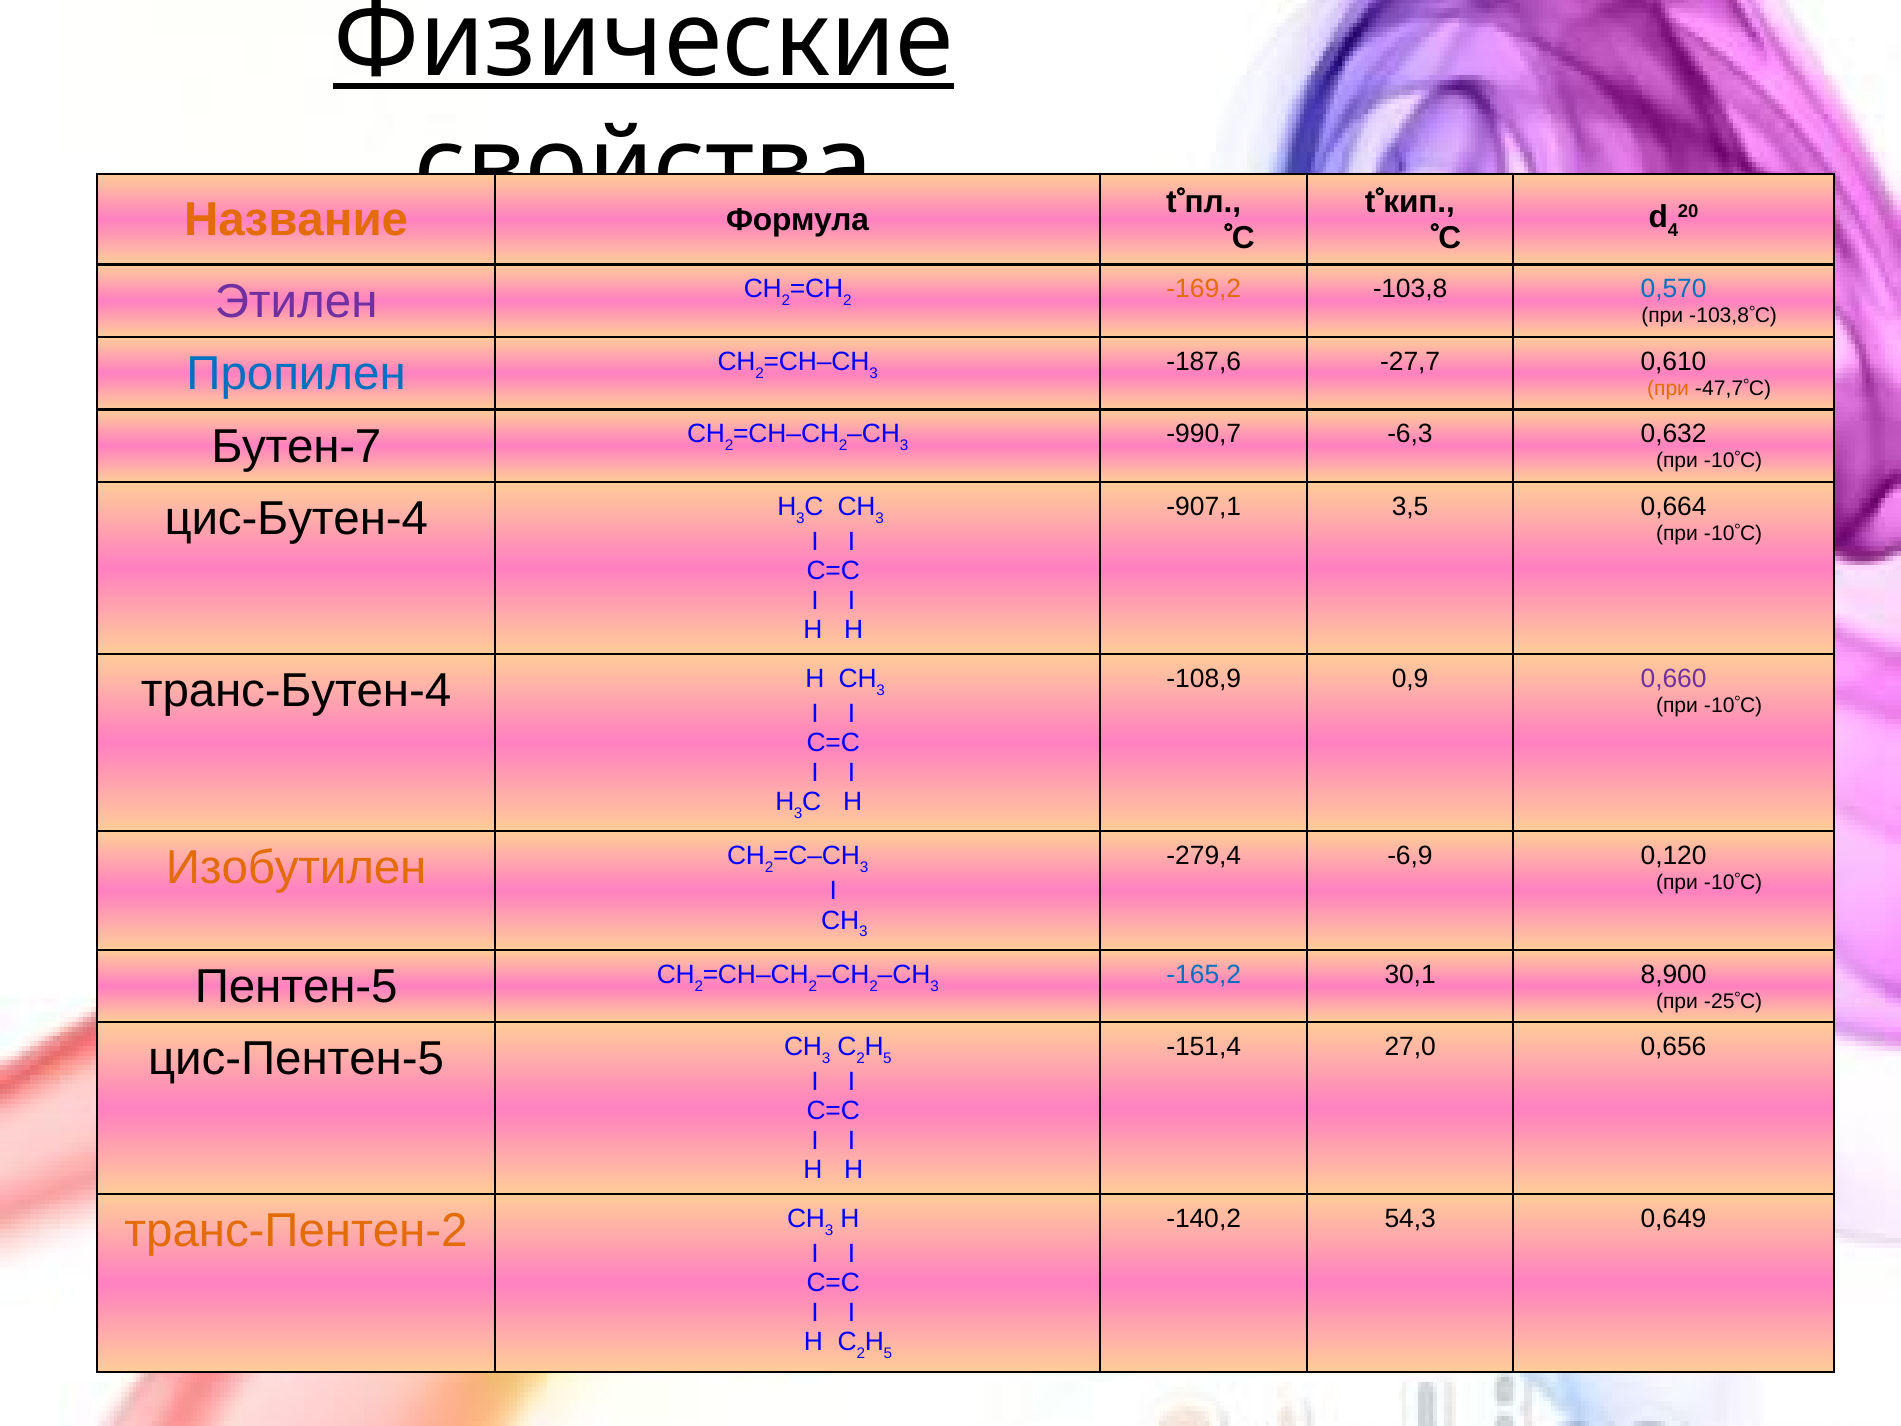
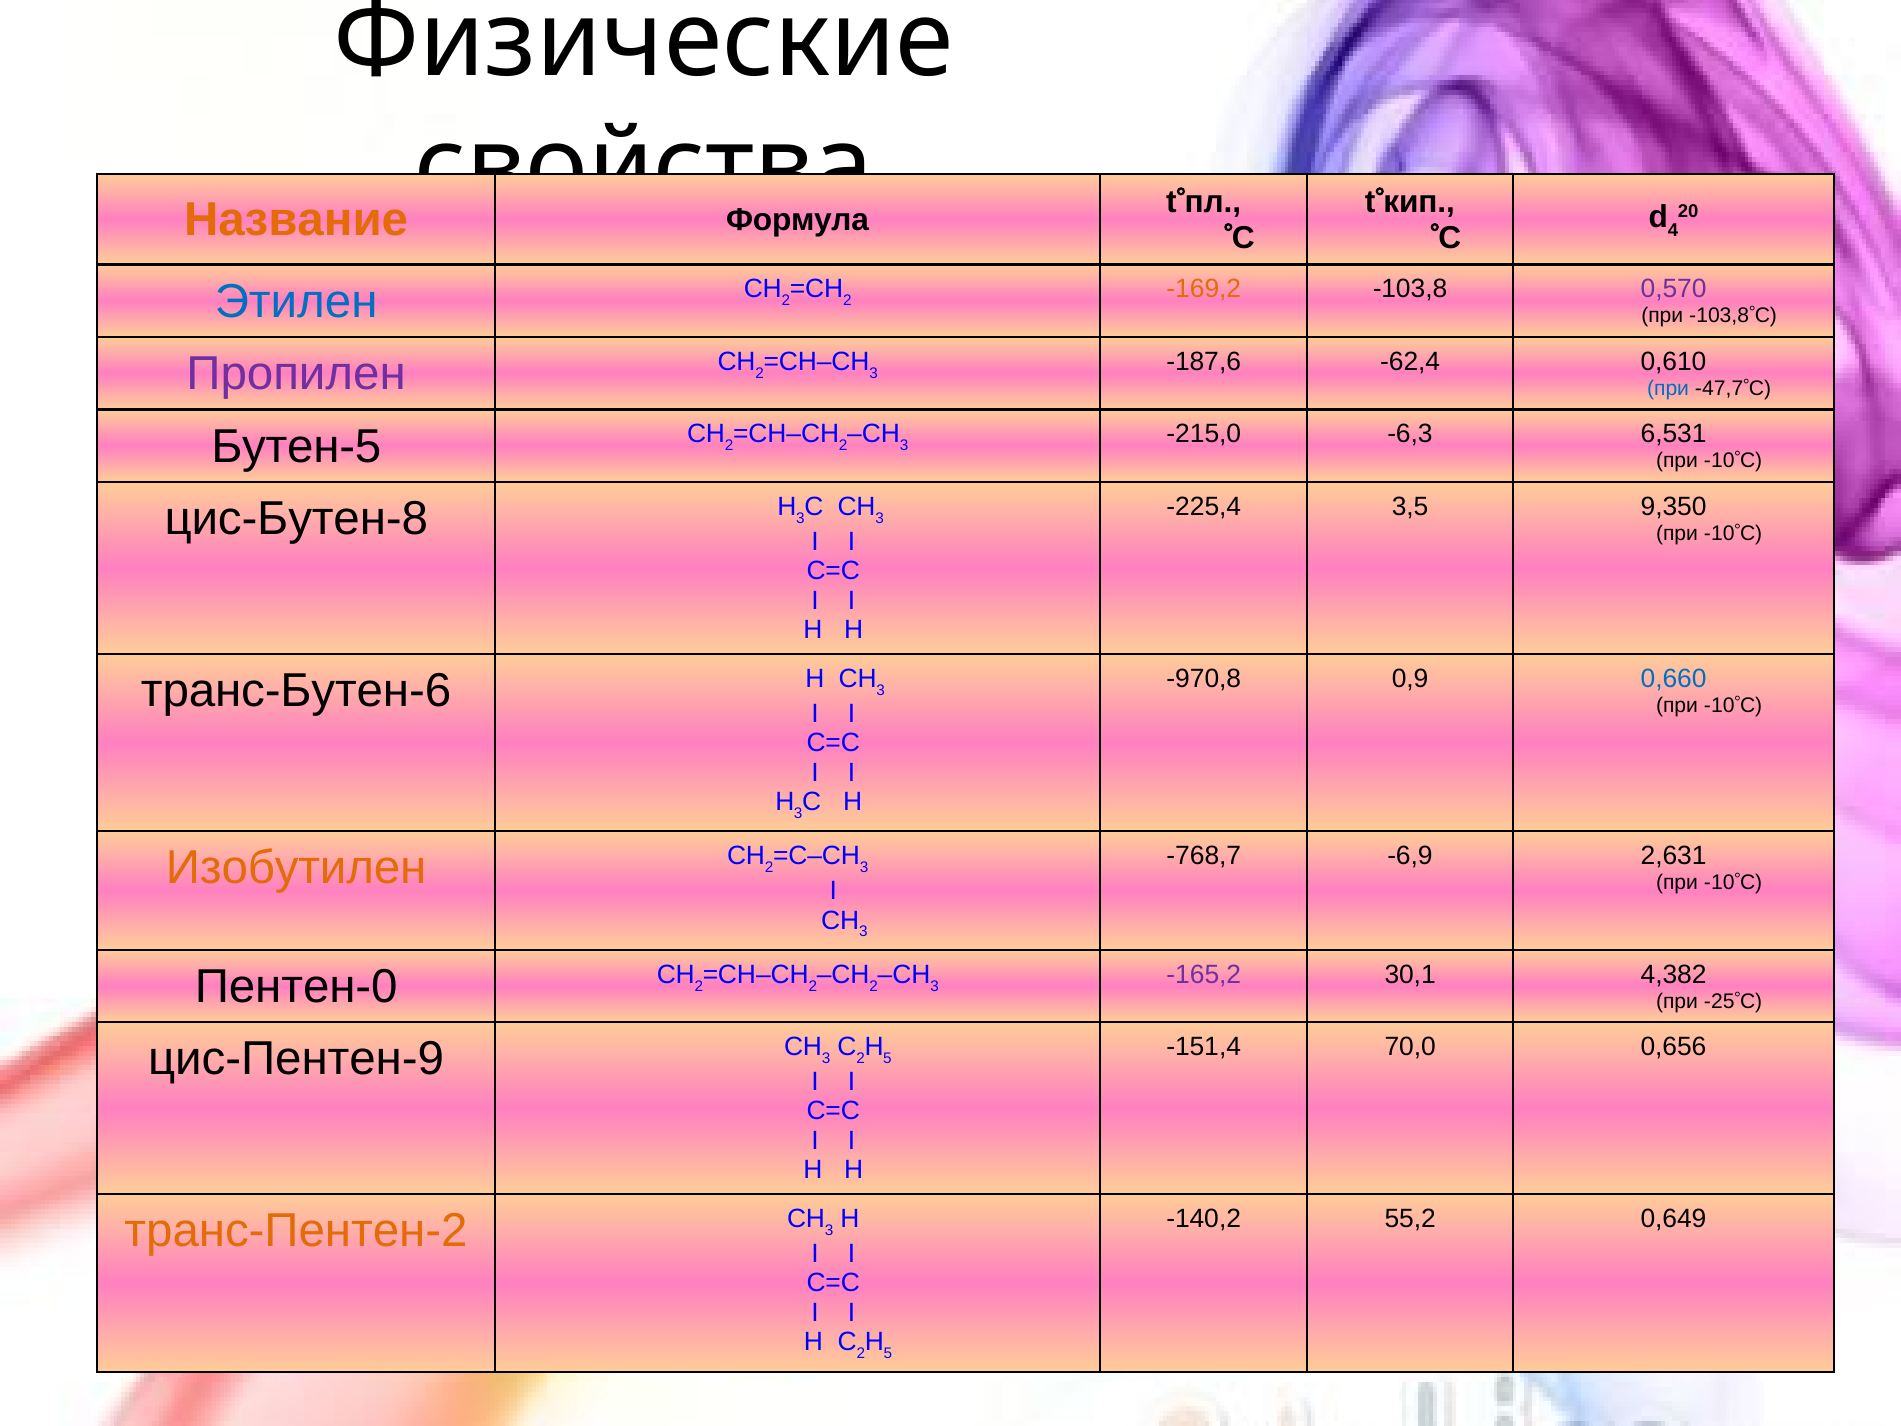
Физические underline: present -> none
Этилен colour: purple -> blue
0,570 colour: blue -> purple
Пропилен colour: blue -> purple
-27,7: -27,7 -> -62,4
при at (1668, 388) colour: orange -> blue
Бутен-7: Бутен-7 -> Бутен-5
-990,7: -990,7 -> -215,0
0,632: 0,632 -> 6,531
-907,1: -907,1 -> -225,4
0,664: 0,664 -> 9,350
цис-Бутен-4: цис-Бутен-4 -> цис-Бутен-8
-108,9: -108,9 -> -970,8
0,660 colour: purple -> blue
транс-Бутен-4: транс-Бутен-4 -> транс-Бутен-6
-279,4: -279,4 -> -768,7
0,120: 0,120 -> 2,631
Пентен-5: Пентен-5 -> Пентен-0
-165,2 colour: blue -> purple
8,900: 8,900 -> 4,382
27,0: 27,0 -> 70,0
цис-Пентен-5: цис-Пентен-5 -> цис-Пентен-9
54,3: 54,3 -> 55,2
